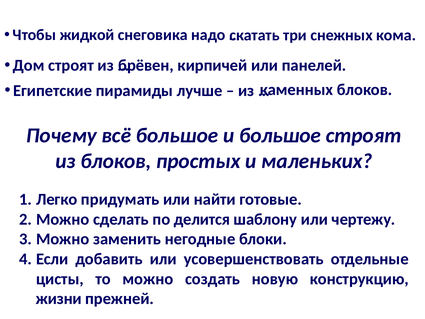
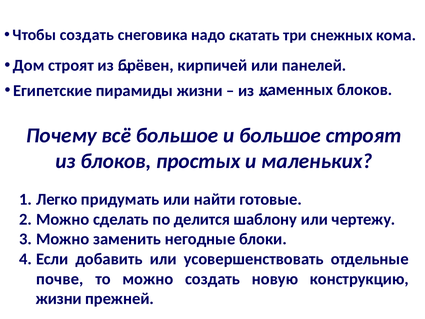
Чтобы жидкой: жидкой -> создать
пирамиды лучше: лучше -> жизни
цисты: цисты -> почве
